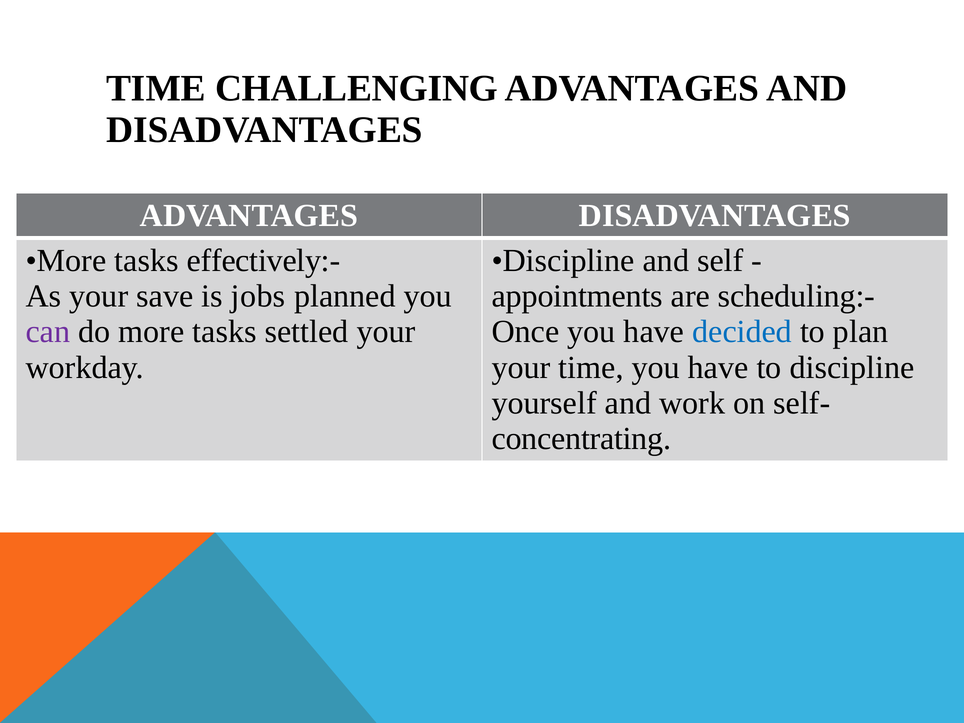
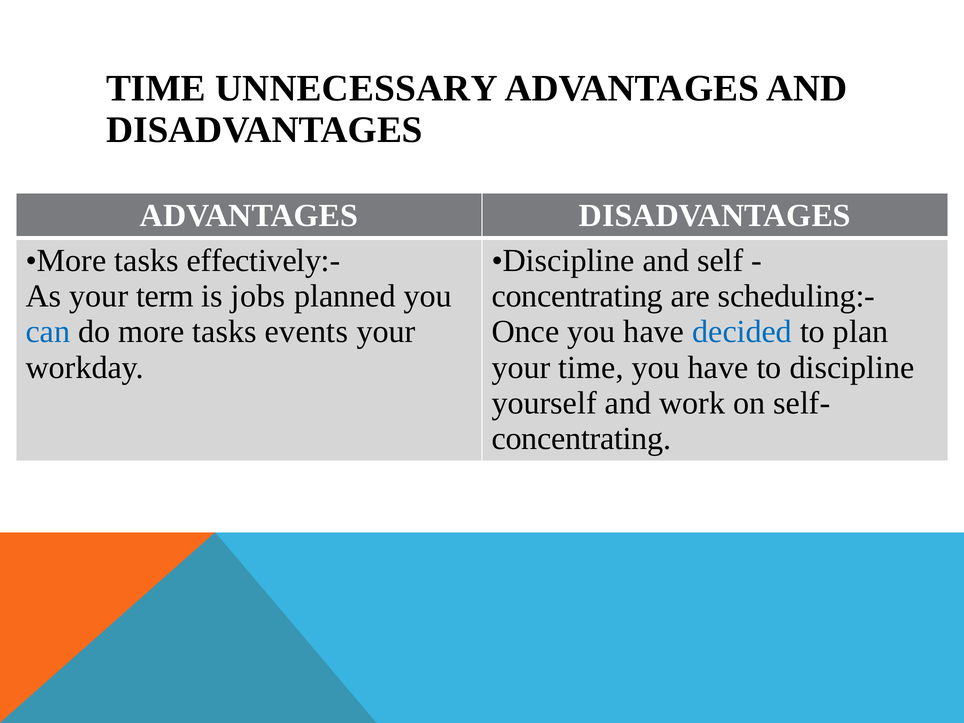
CHALLENGING: CHALLENGING -> UNNECESSARY
save: save -> term
appointments at (577, 296): appointments -> concentrating
can colour: purple -> blue
settled: settled -> events
